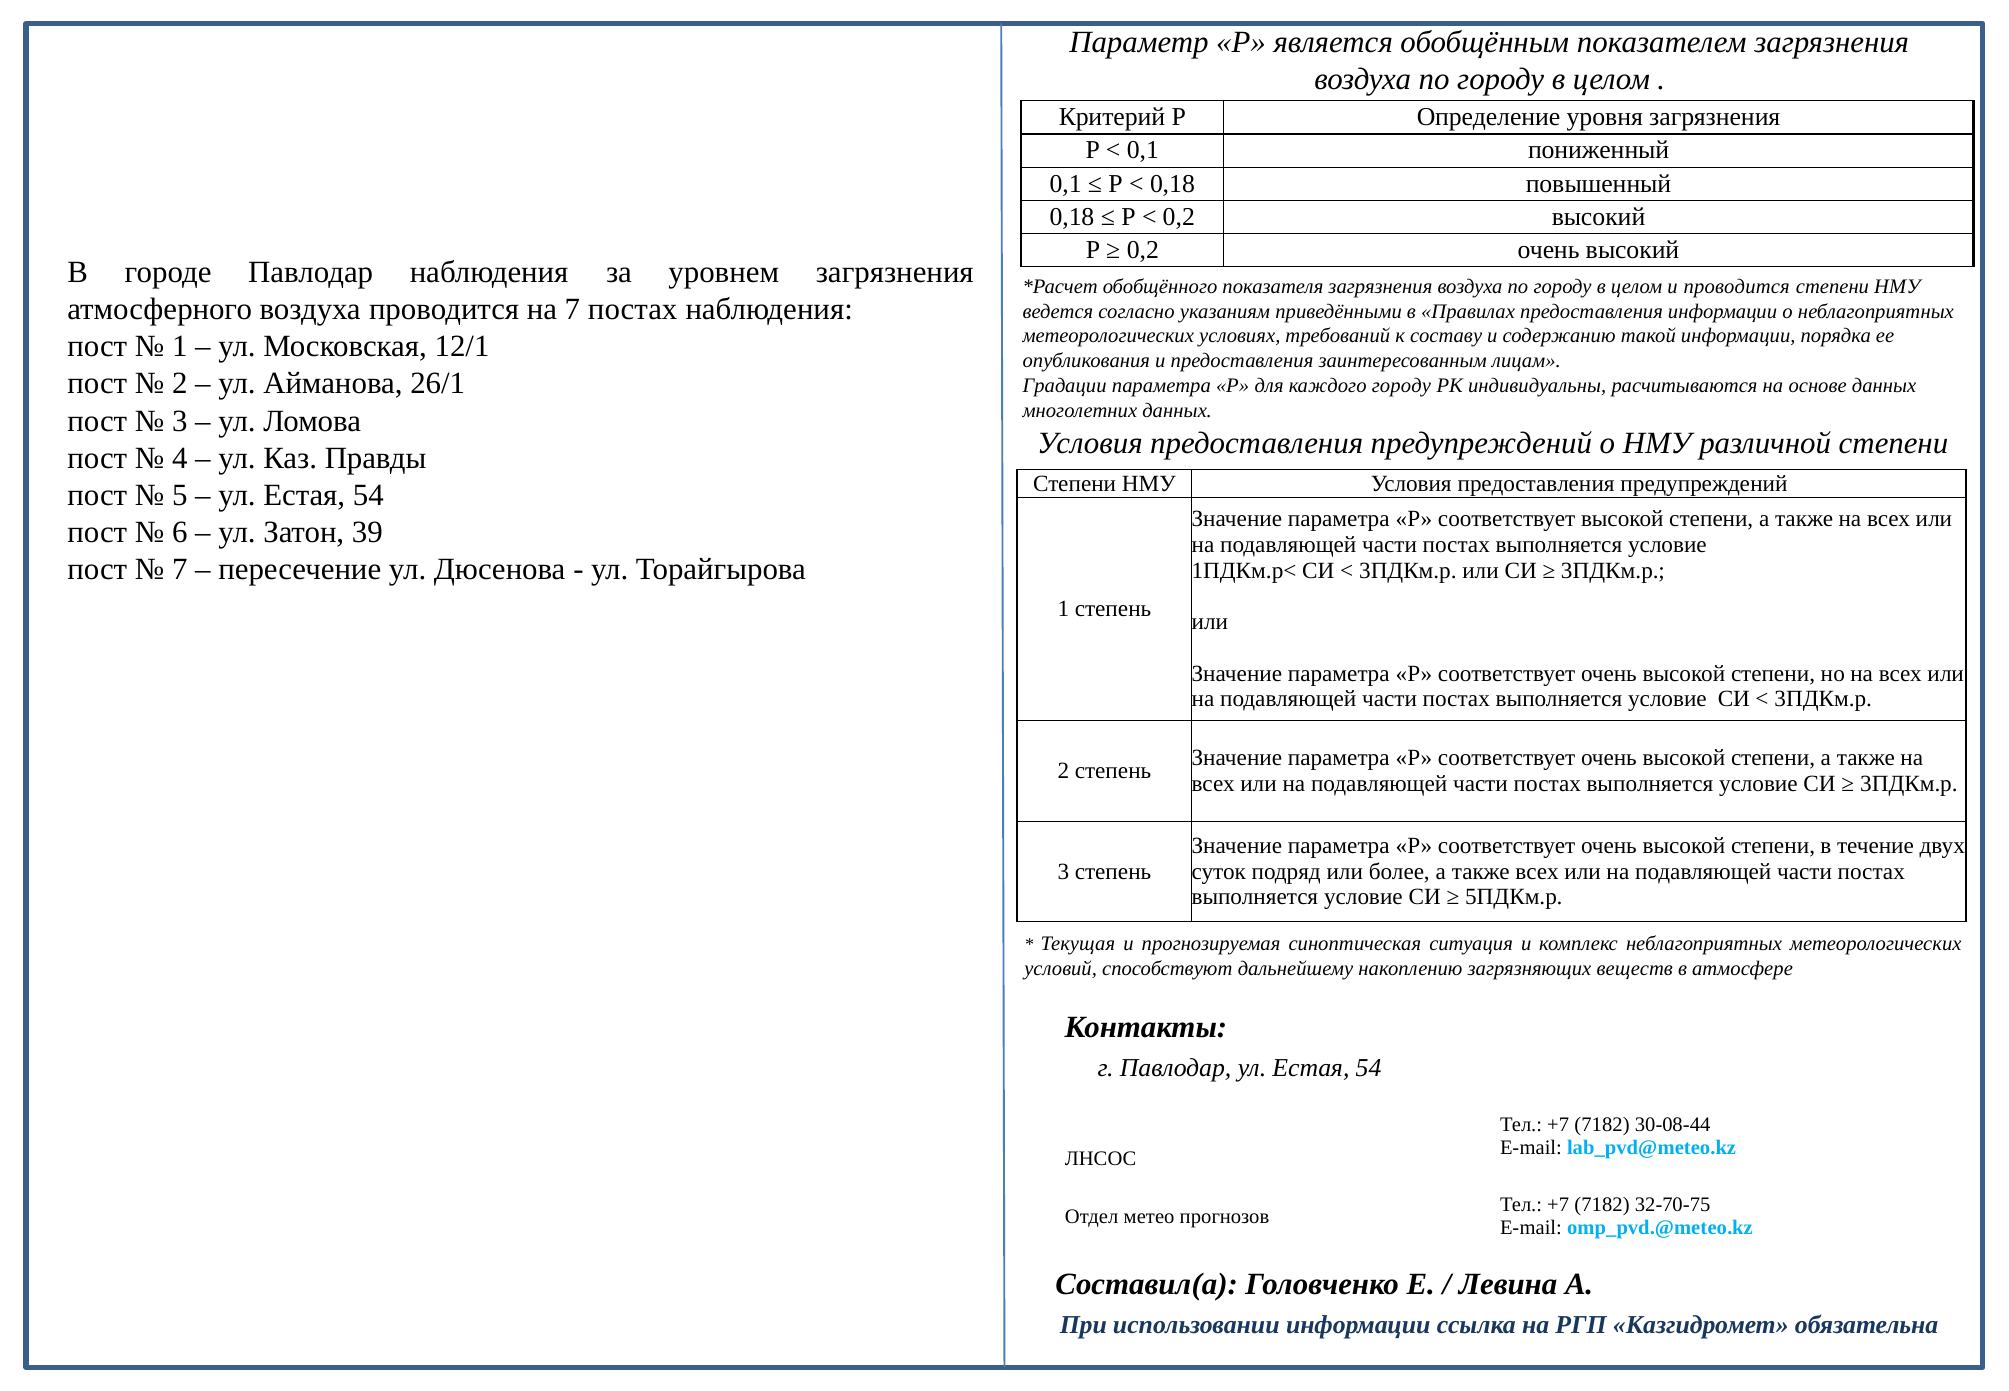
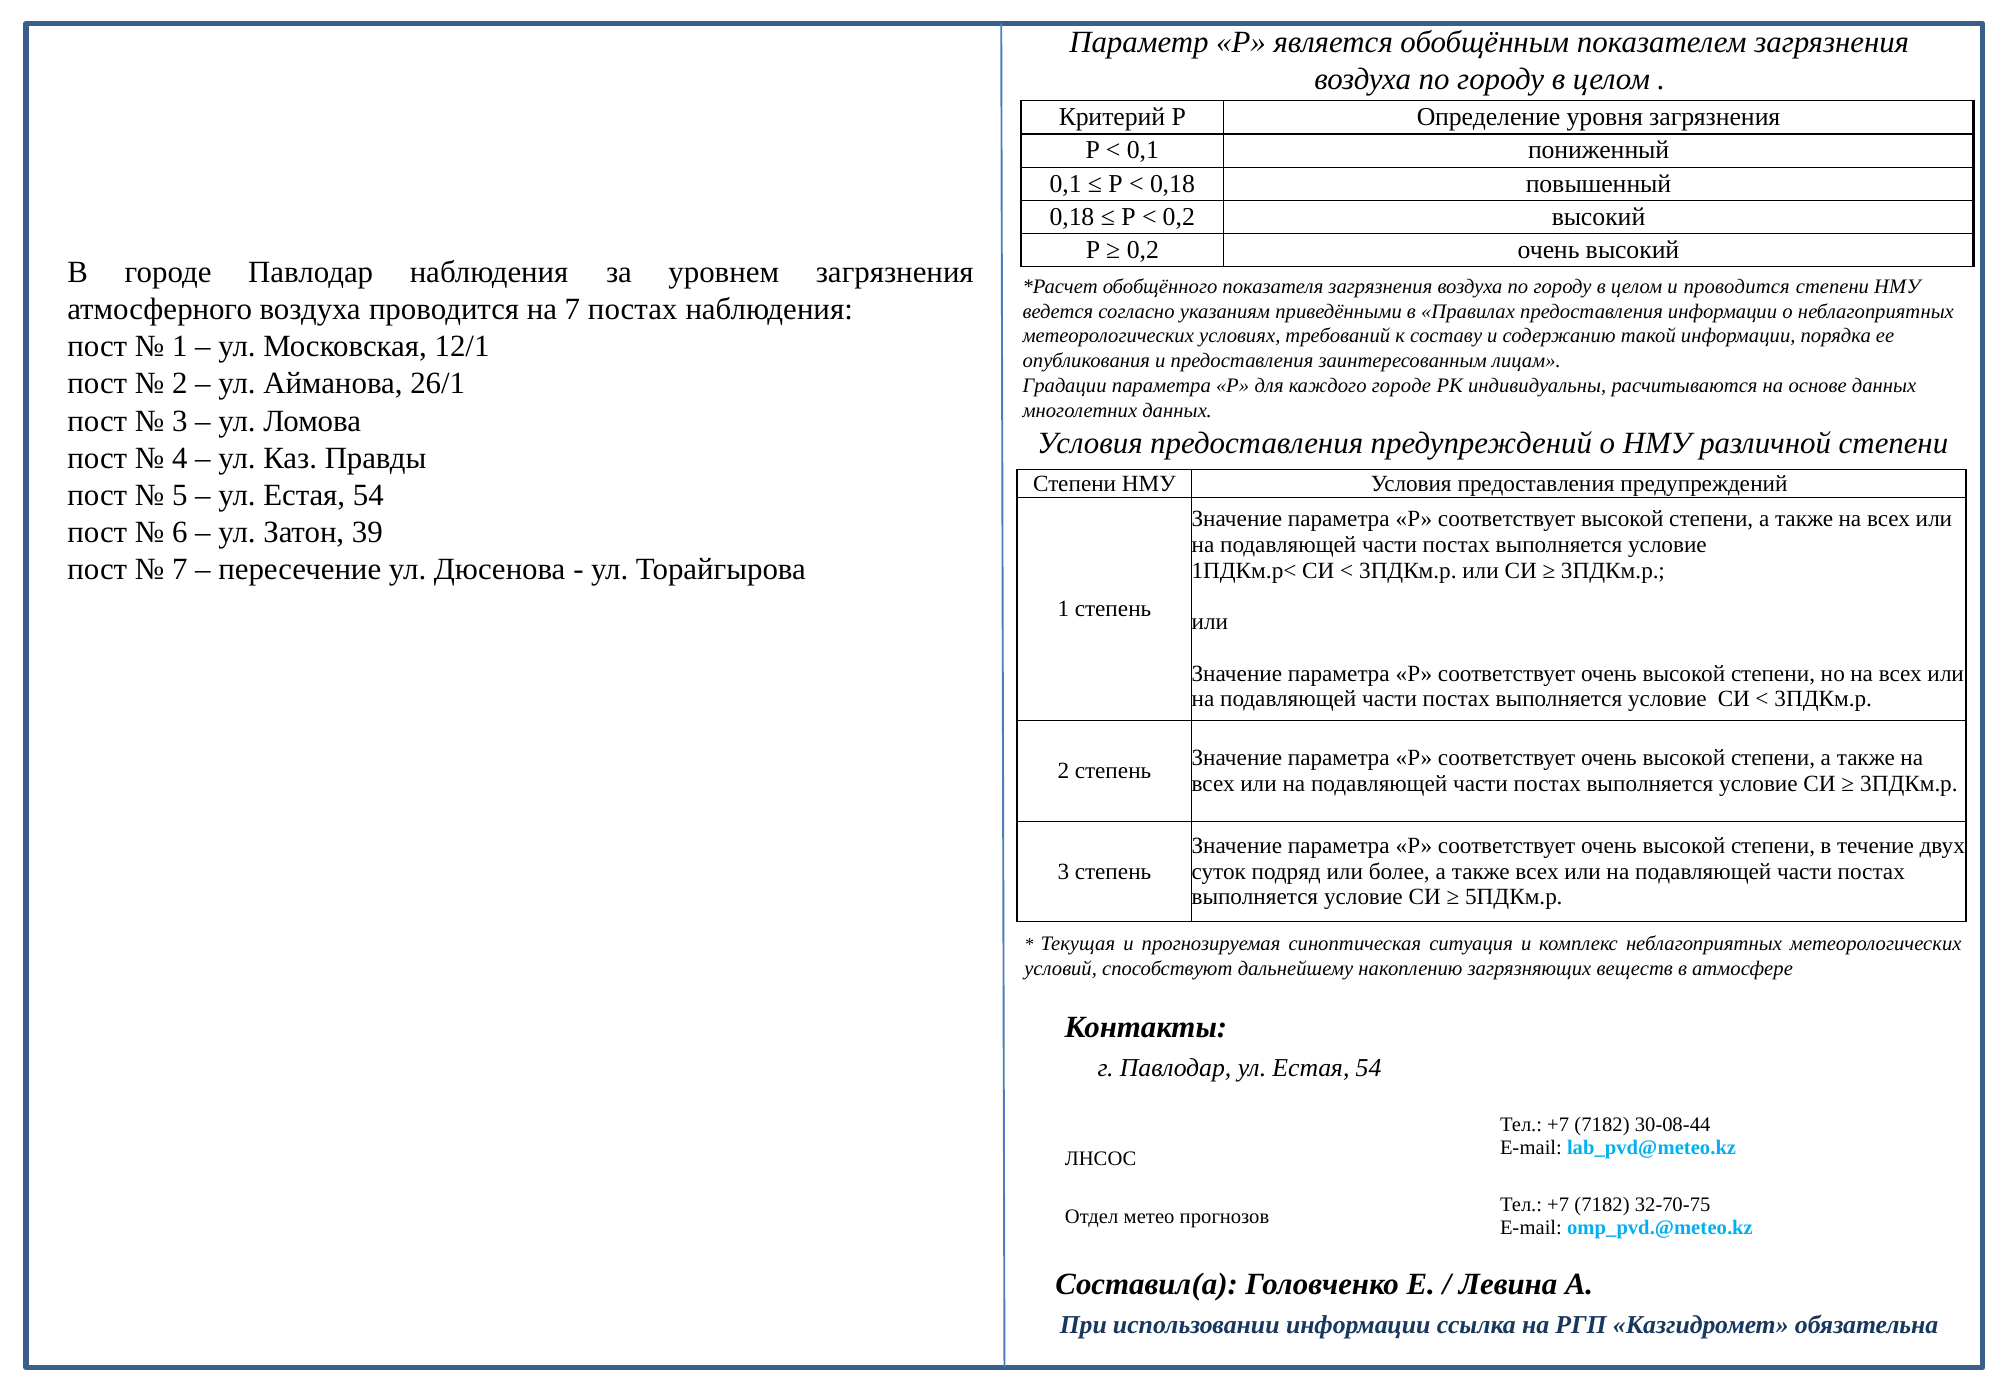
каждого городу: городу -> городе
